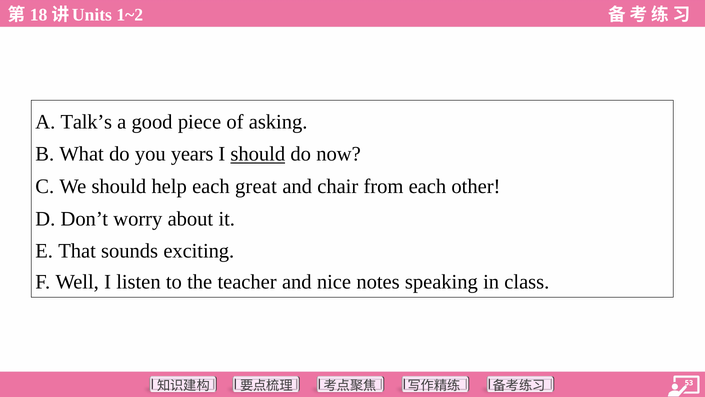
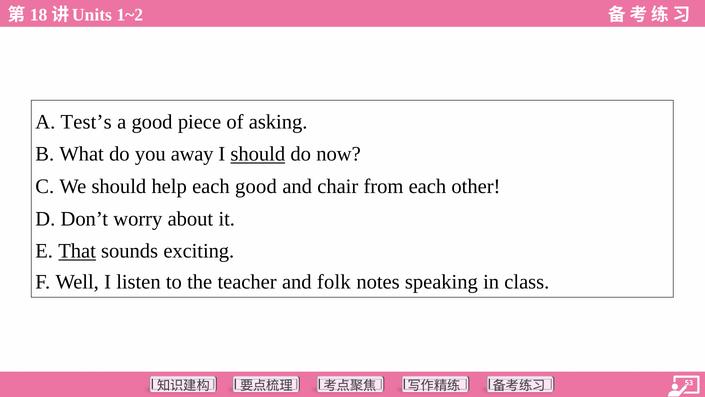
Talk’s: Talk’s -> Test’s
years: years -> away
each great: great -> good
That underline: none -> present
nice: nice -> folk
